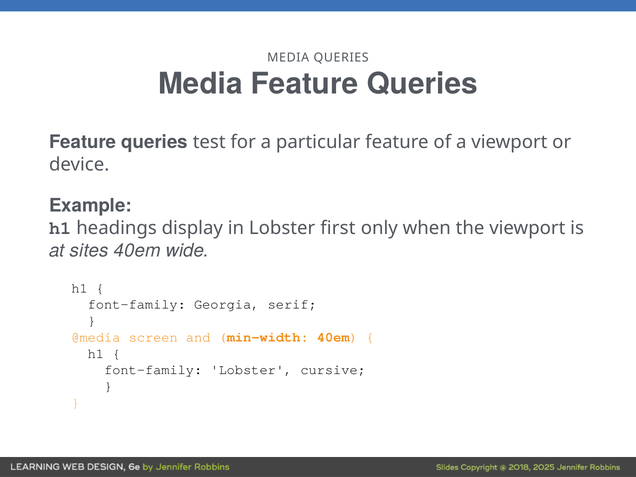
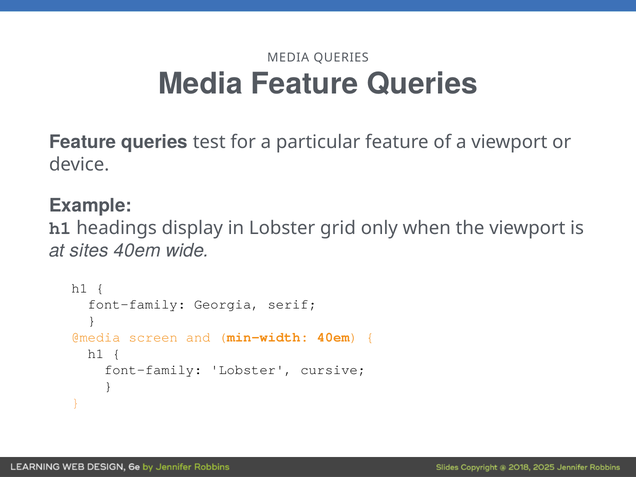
first: first -> grid
